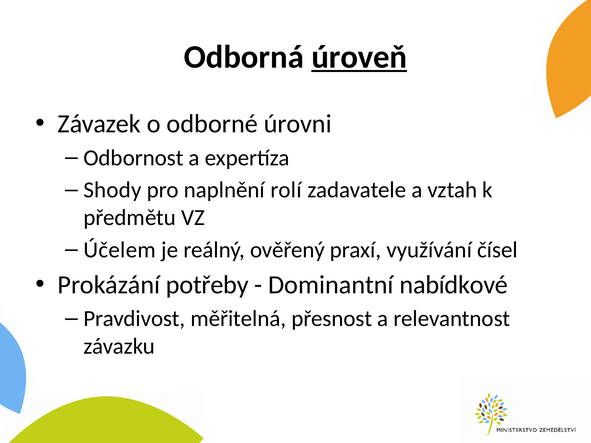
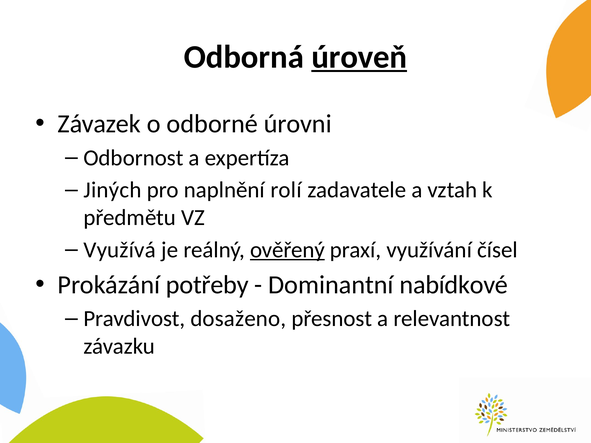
Shody: Shody -> Jiných
Účelem: Účelem -> Využívá
ověřený underline: none -> present
měřitelná: měřitelná -> dosaženo
